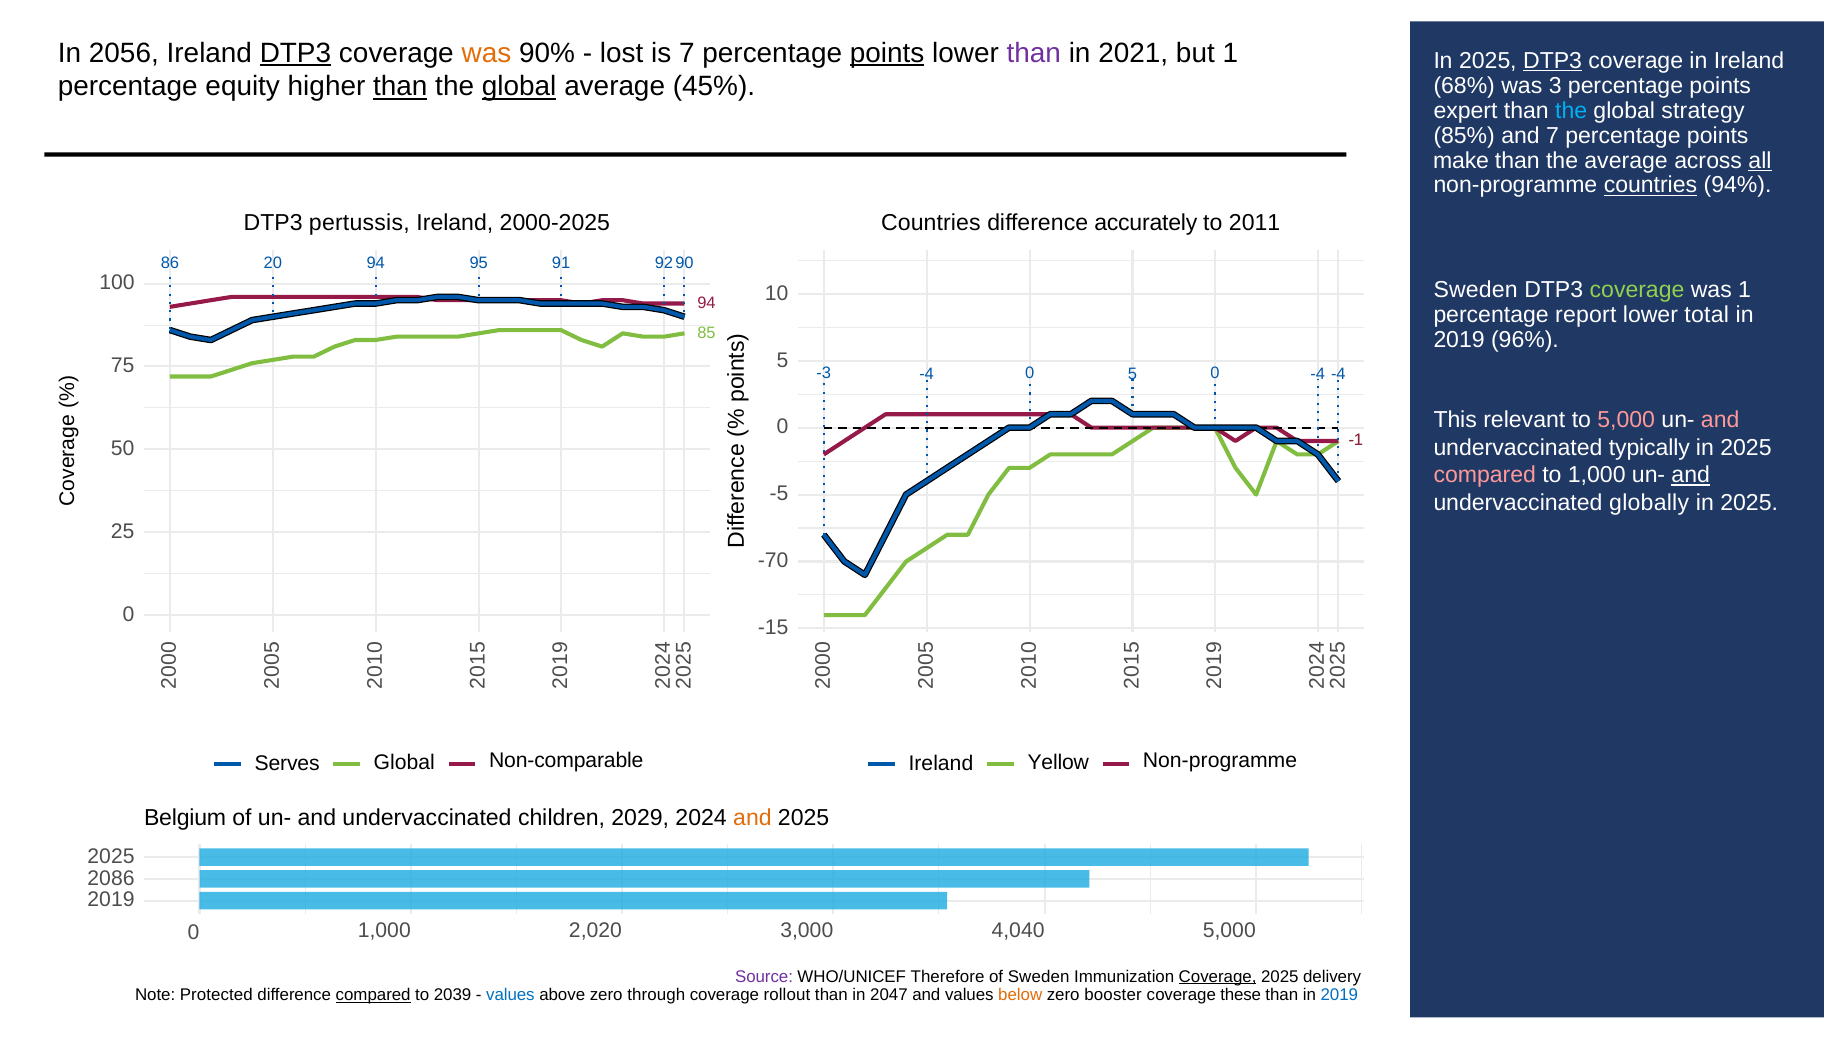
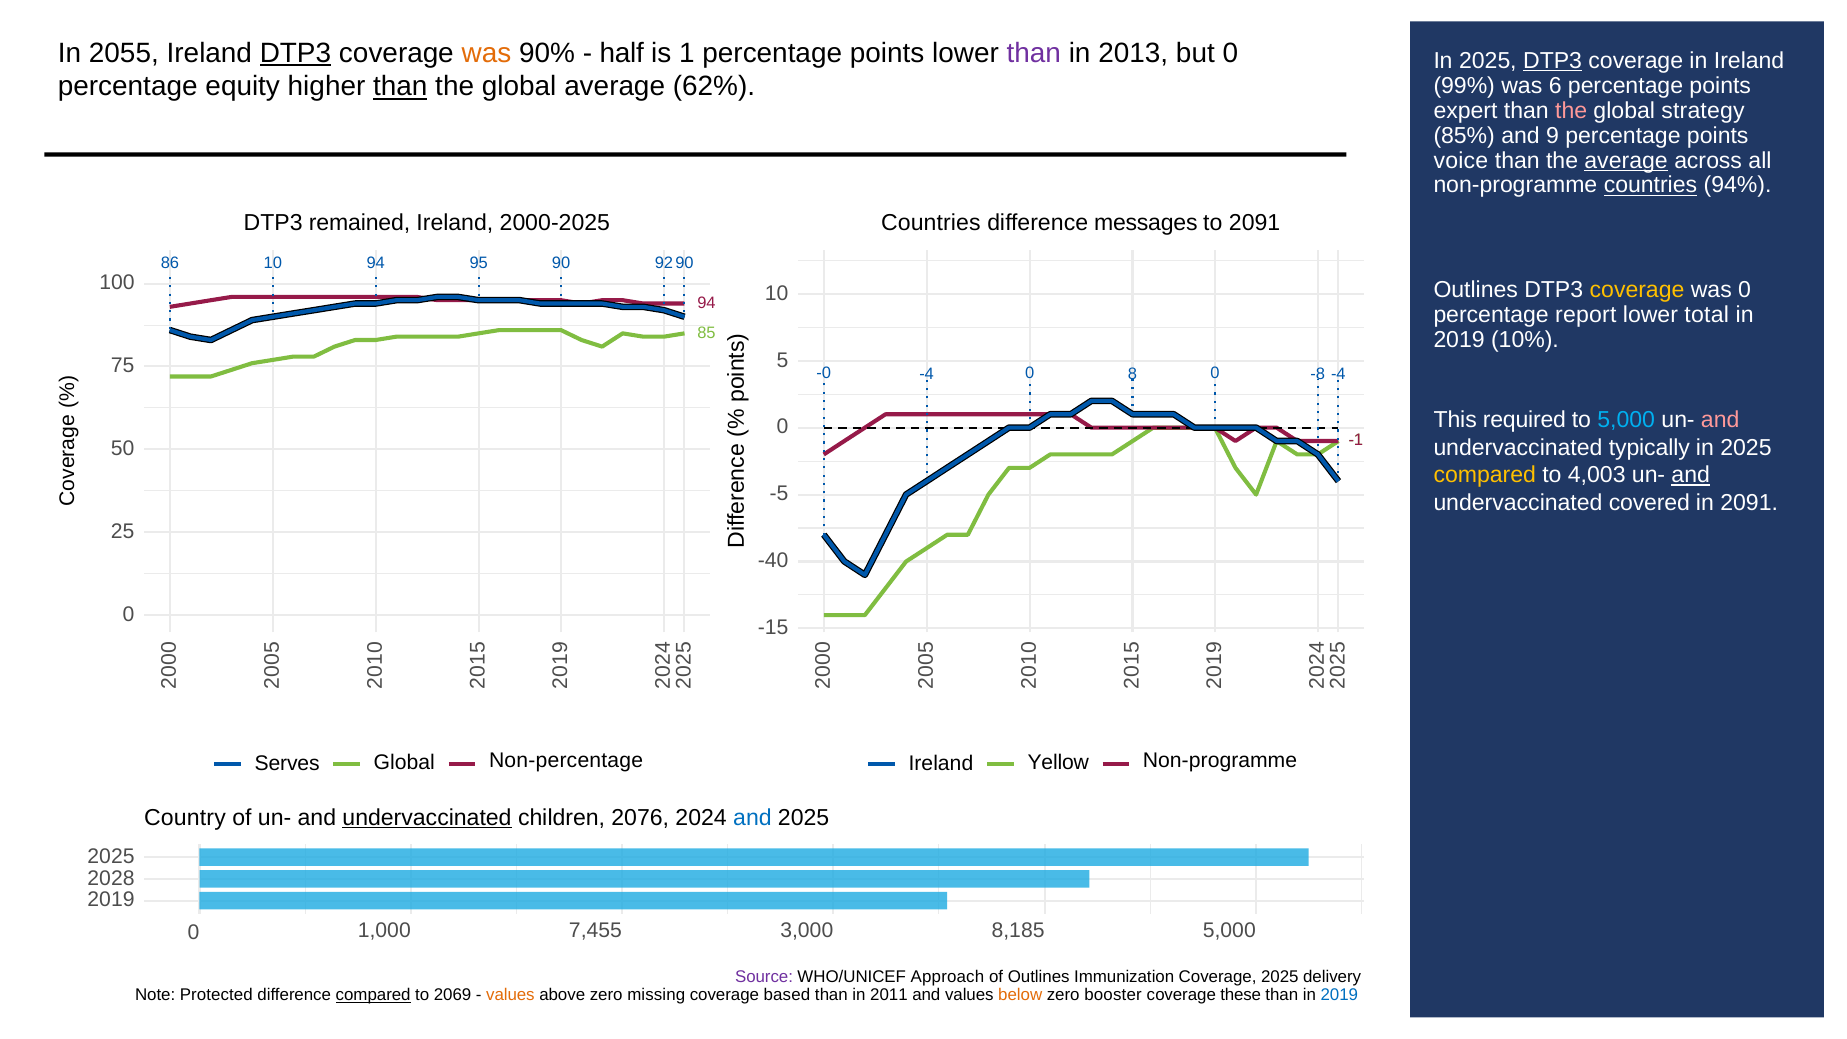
2056: 2056 -> 2055
lost: lost -> half
is 7: 7 -> 1
points at (887, 53) underline: present -> none
2021: 2021 -> 2013
but 1: 1 -> 0
global at (519, 87) underline: present -> none
45%: 45% -> 62%
68%: 68% -> 99%
3: 3 -> 6
the at (1571, 111) colour: light blue -> pink
and 7: 7 -> 9
make: make -> voice
average at (1626, 160) underline: none -> present
all underline: present -> none
pertussis: pertussis -> remained
accurately: accurately -> messages
to 2011: 2011 -> 2091
86 20: 20 -> 10
91: 91 -> 90
Sweden at (1476, 290): Sweden -> Outlines
coverage at (1637, 290) colour: light green -> yellow
was 1: 1 -> 0
96%: 96% -> 10%
-3: -3 -> -0
-4 0 5: 5 -> 8
0 -4: -4 -> -8
relevant: relevant -> required
5,000 at (1626, 420) colour: pink -> light blue
compared at (1485, 475) colour: pink -> yellow
to 1,000: 1,000 -> 4,003
globally: globally -> covered
2025 at (1749, 503): 2025 -> 2091
-70: -70 -> -40
Non-comparable: Non-comparable -> Non-percentage
Belgium: Belgium -> Country
undervaccinated at (427, 818) underline: none -> present
2029: 2029 -> 2076
and at (752, 818) colour: orange -> blue
2086: 2086 -> 2028
2,020: 2,020 -> 7,455
4,040: 4,040 -> 8,185
Therefore: Therefore -> Approach
of Sweden: Sweden -> Outlines
Coverage at (1218, 976) underline: present -> none
2039: 2039 -> 2069
values at (510, 995) colour: blue -> orange
through: through -> missing
rollout: rollout -> based
2047: 2047 -> 2011
